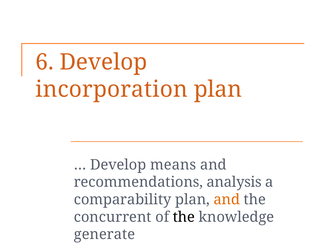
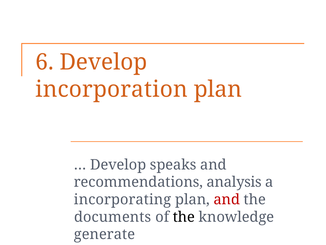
means: means -> speaks
comparability: comparability -> incorporating
and at (227, 199) colour: orange -> red
concurrent: concurrent -> documents
